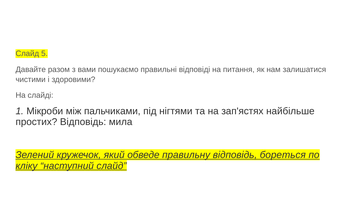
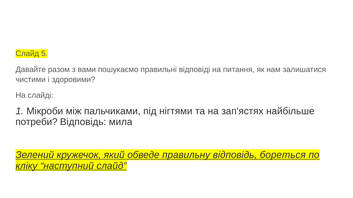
простих: простих -> потреби
